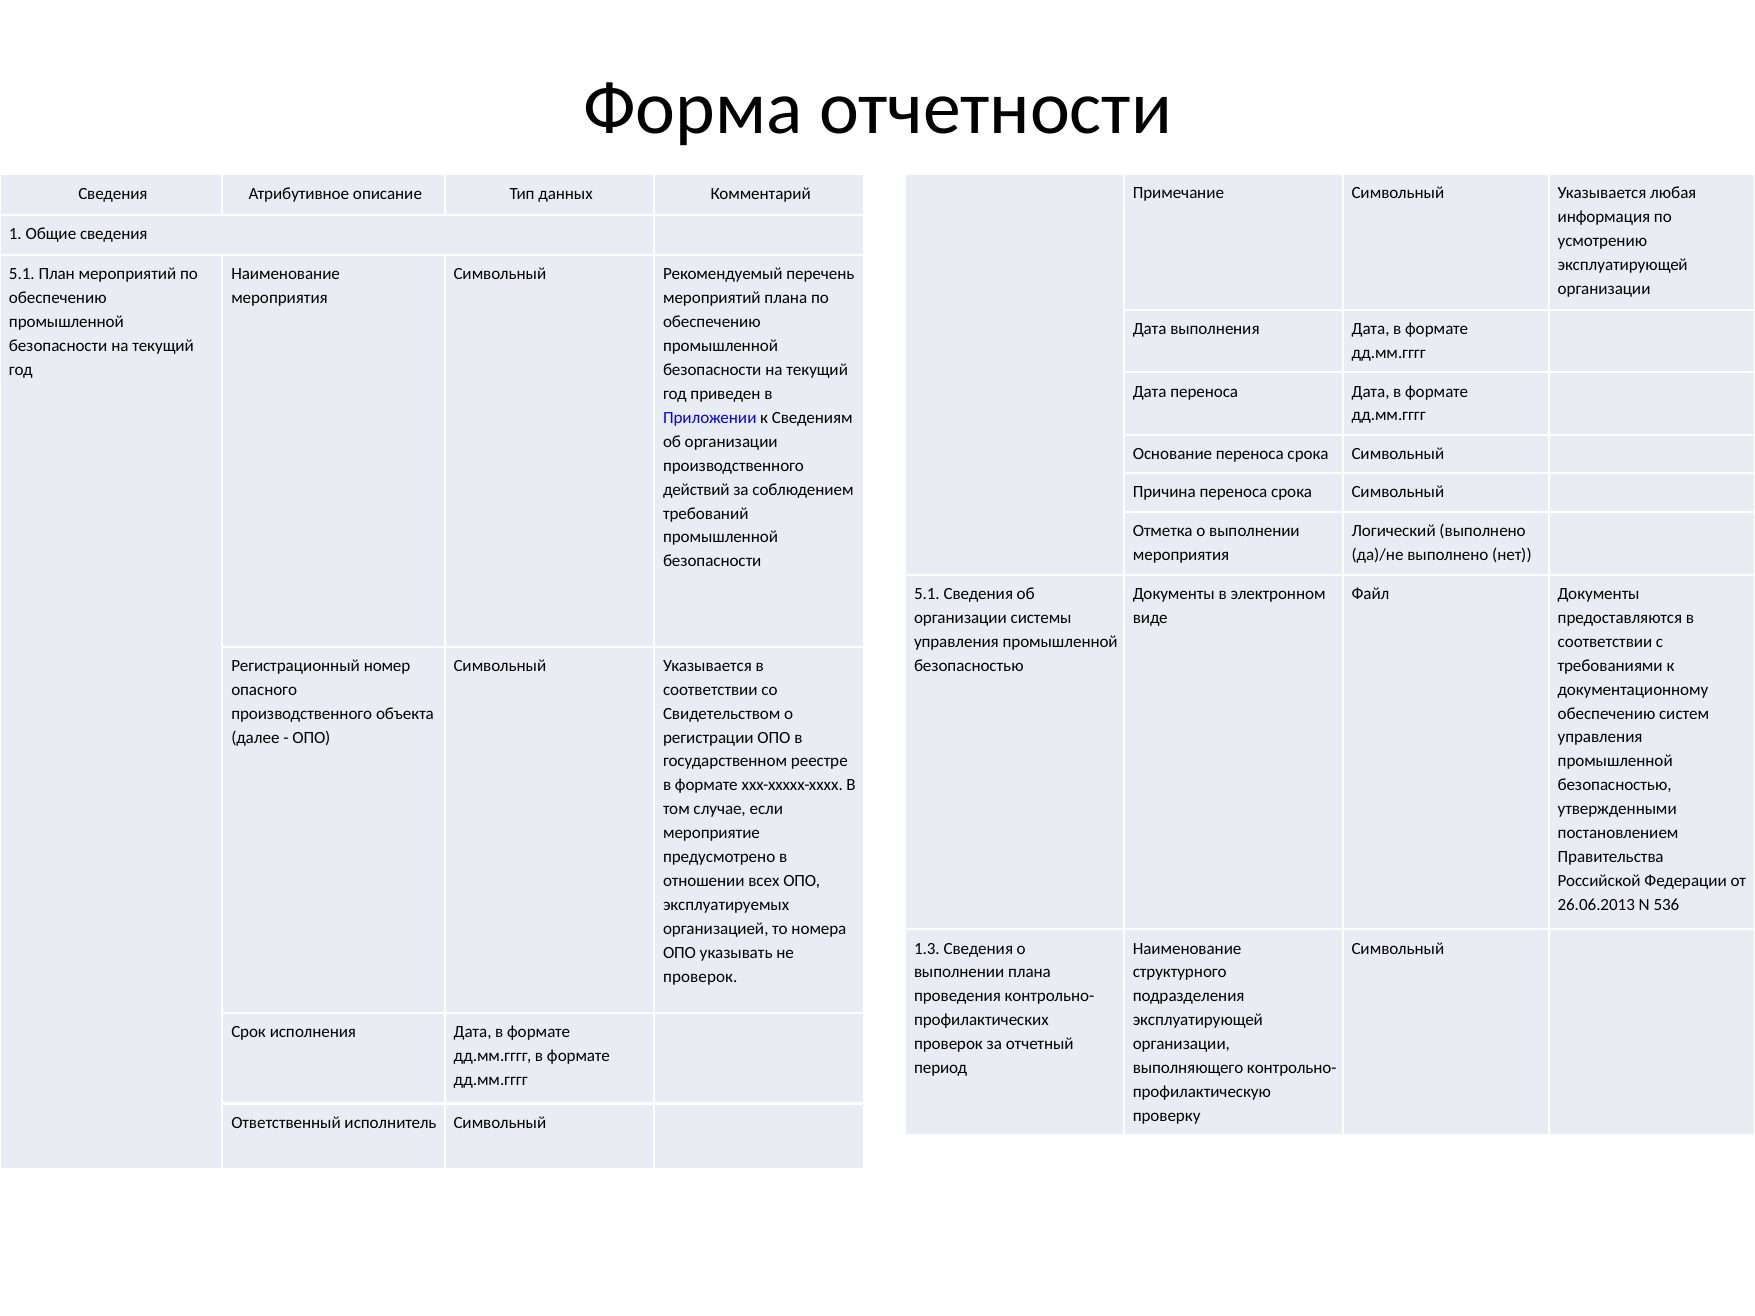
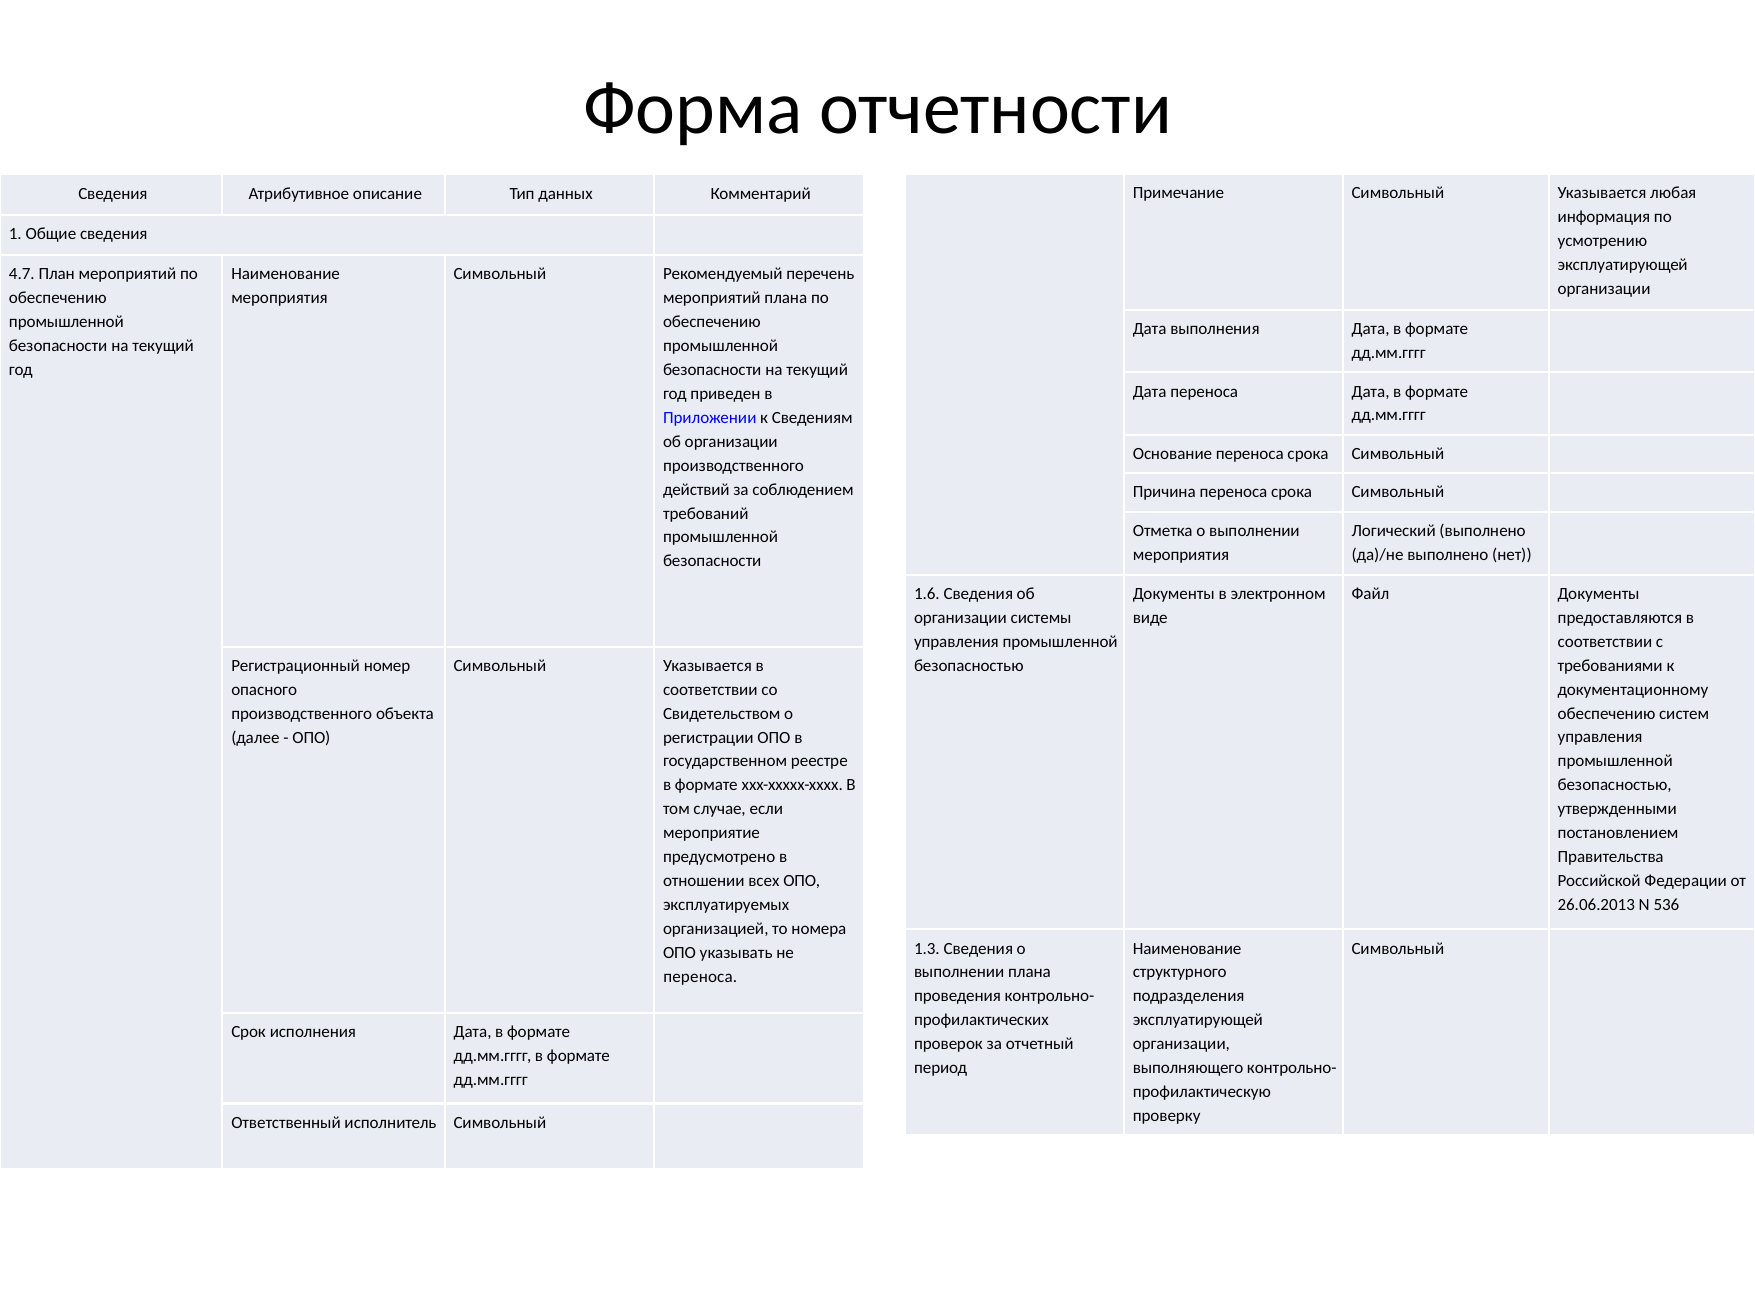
5.1 at (22, 274): 5.1 -> 4.7
5.1 at (927, 594): 5.1 -> 1.6
проверок at (700, 977): проверок -> переноса
